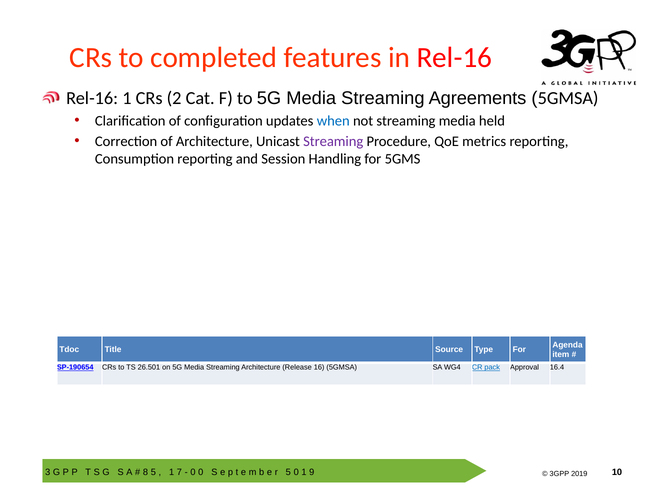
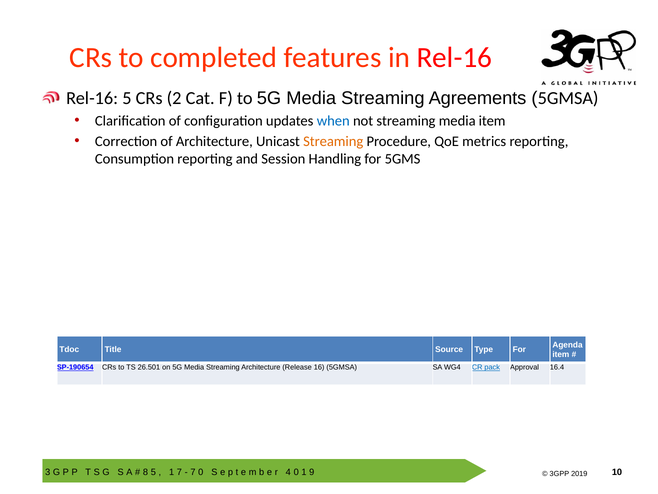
Rel-16 1: 1 -> 5
media held: held -> item
Streaming at (333, 141) colour: purple -> orange
0 at (193, 472): 0 -> 7
5 at (288, 472): 5 -> 4
